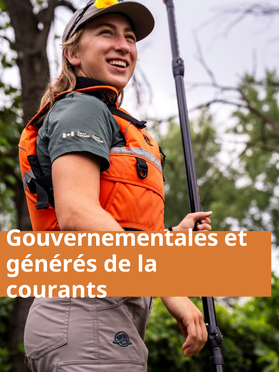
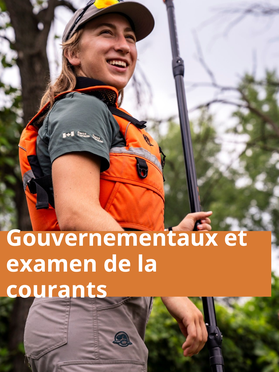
Gouvernementales: Gouvernementales -> Gouvernementaux
générés: générés -> examen
